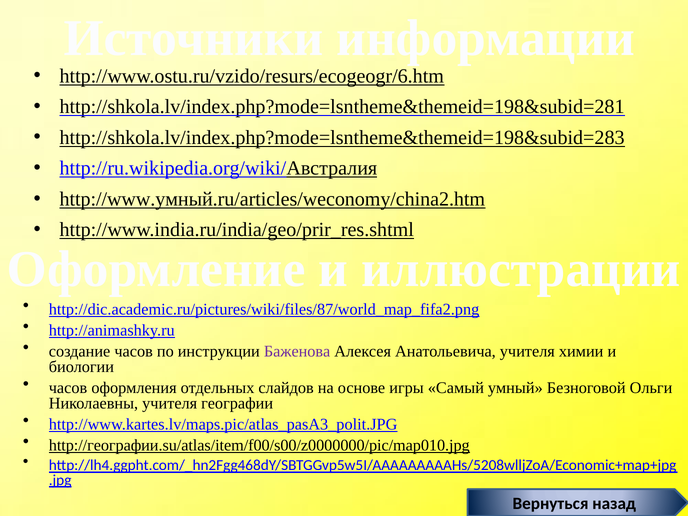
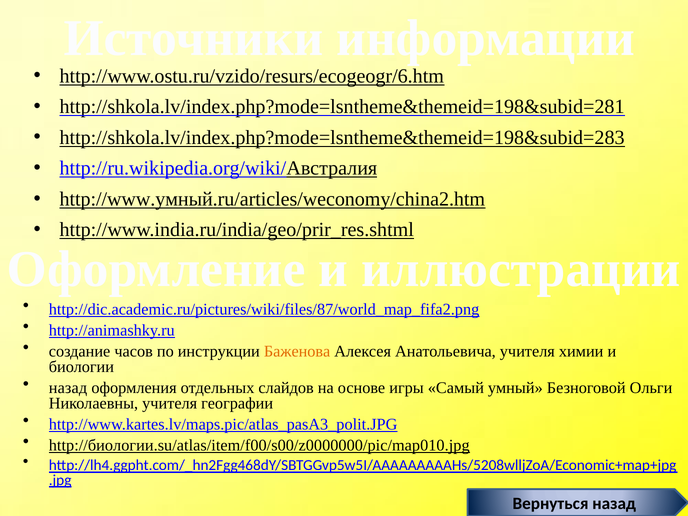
Баженова colour: purple -> orange
часов at (68, 388): часов -> назад
http://географии.su/atlas/item/f00/s00/z0000000/pic/map010.jpg: http://географии.su/atlas/item/f00/s00/z0000000/pic/map010.jpg -> http://биологии.su/atlas/item/f00/s00/z0000000/pic/map010.jpg
